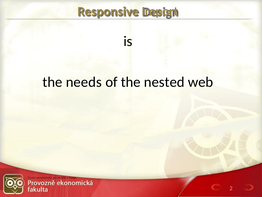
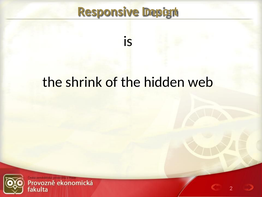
needs: needs -> shrink
nested: nested -> hidden
